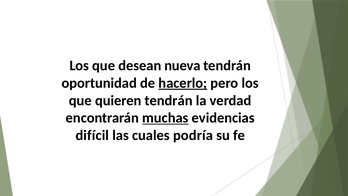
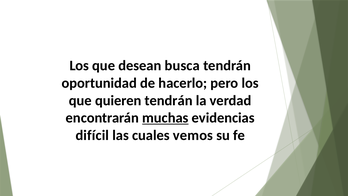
nueva: nueva -> busca
hacerlo underline: present -> none
podría: podría -> vemos
